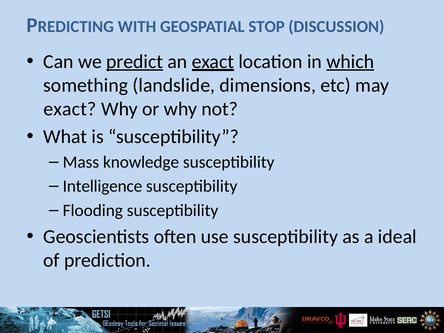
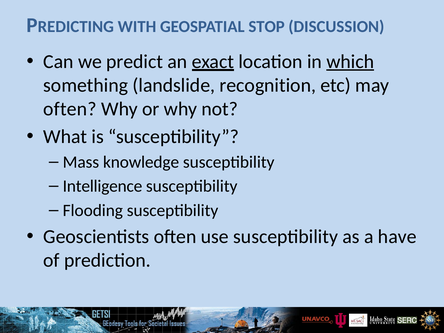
predict underline: present -> none
dimensions: dimensions -> recognition
exact at (70, 109): exact -> often
ideal: ideal -> have
